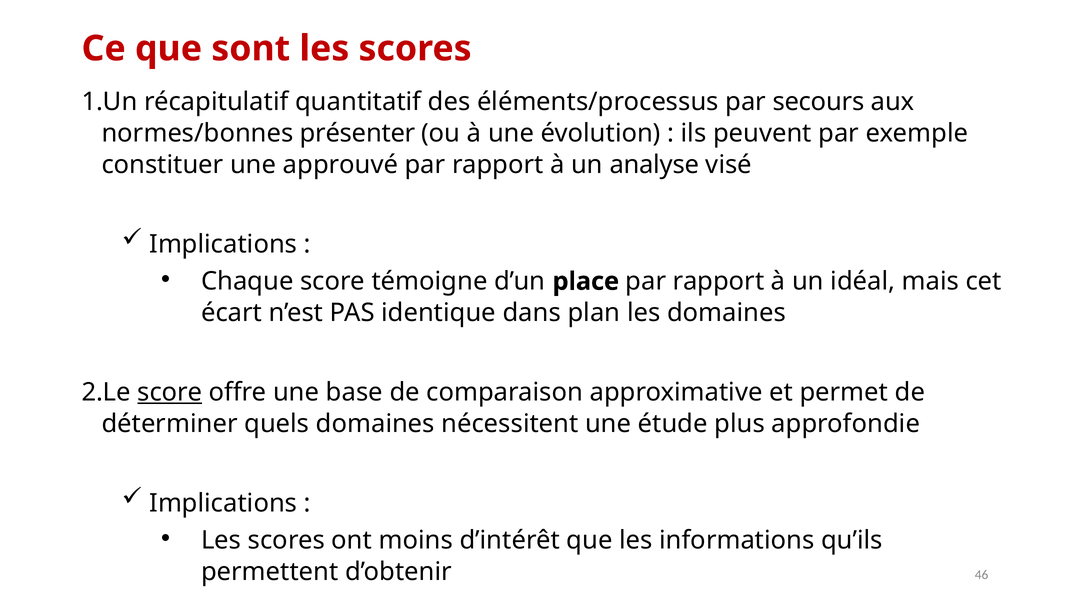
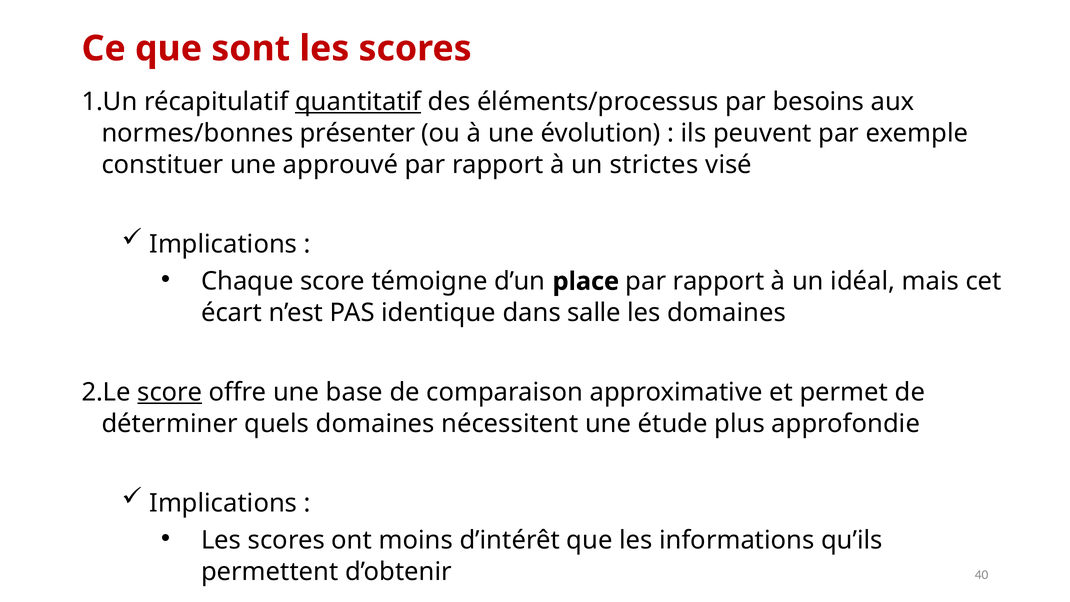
quantitatif underline: none -> present
secours: secours -> besoins
analyse: analyse -> strictes
plan: plan -> salle
46: 46 -> 40
